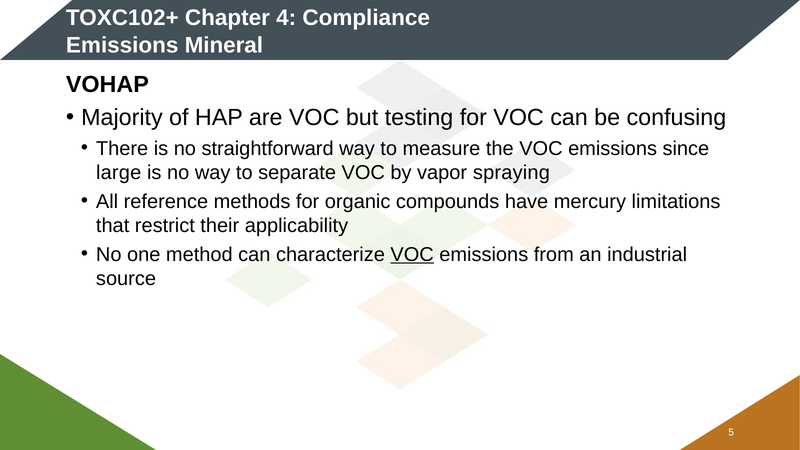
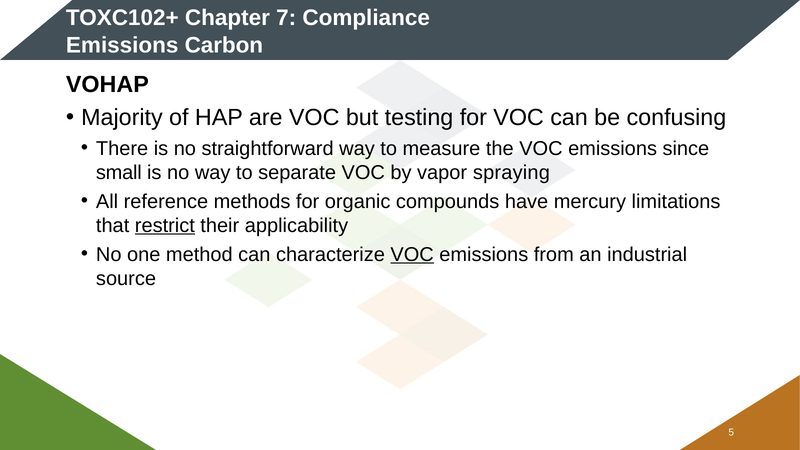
4: 4 -> 7
Mineral: Mineral -> Carbon
large: large -> small
restrict underline: none -> present
